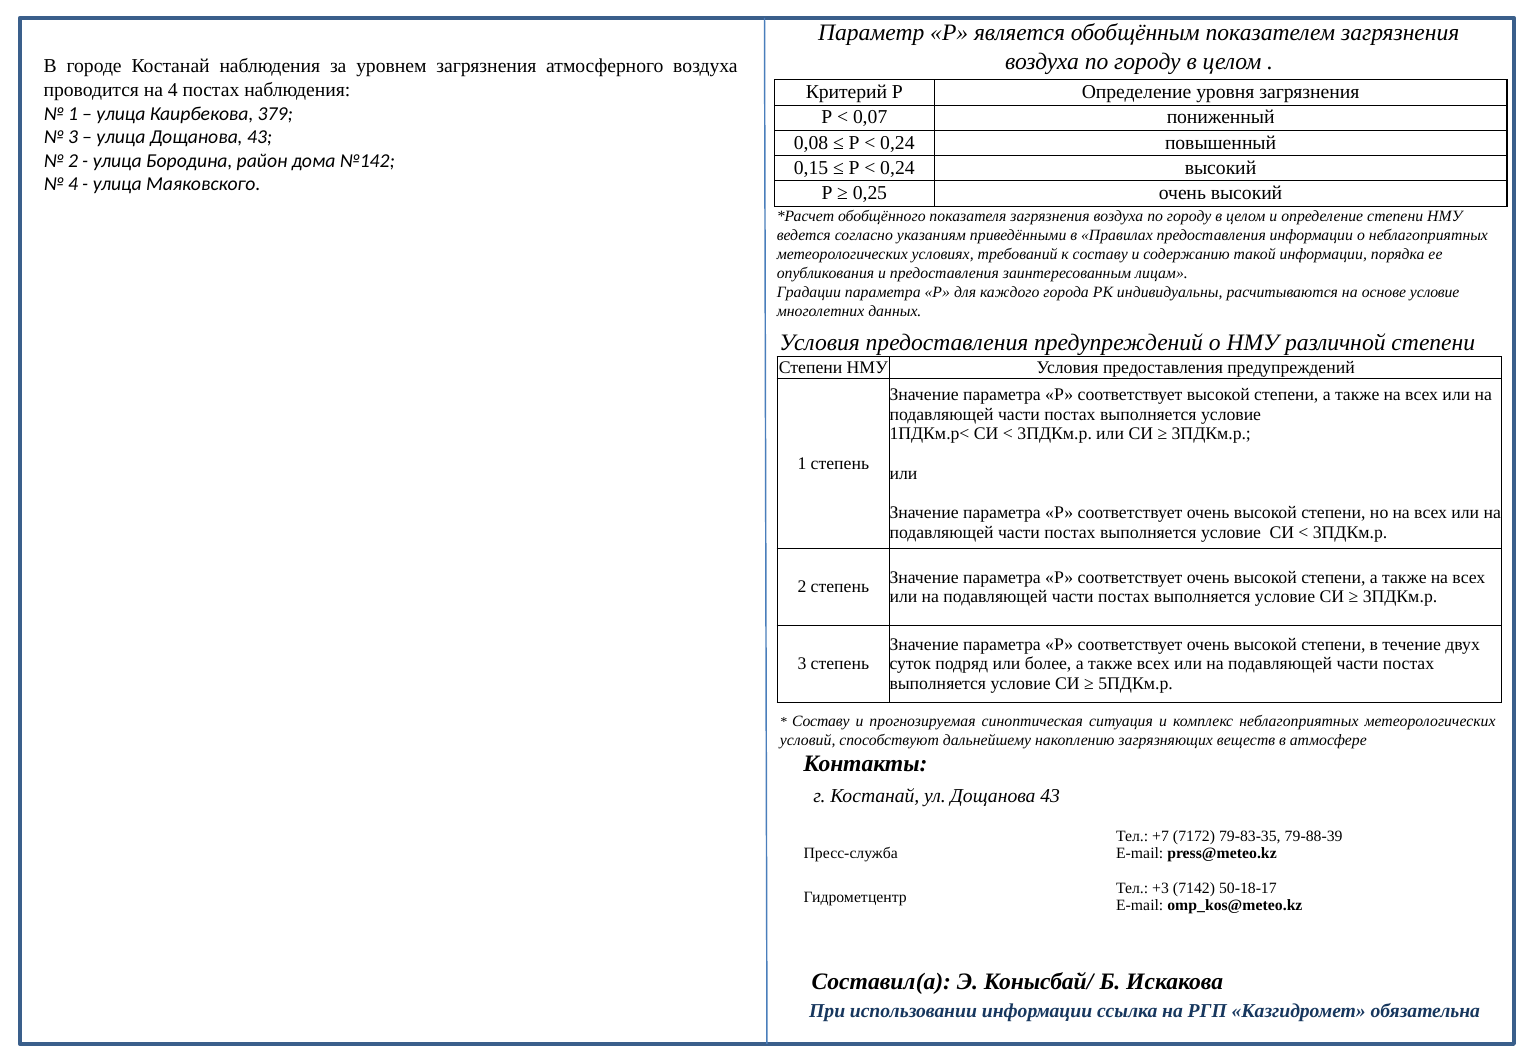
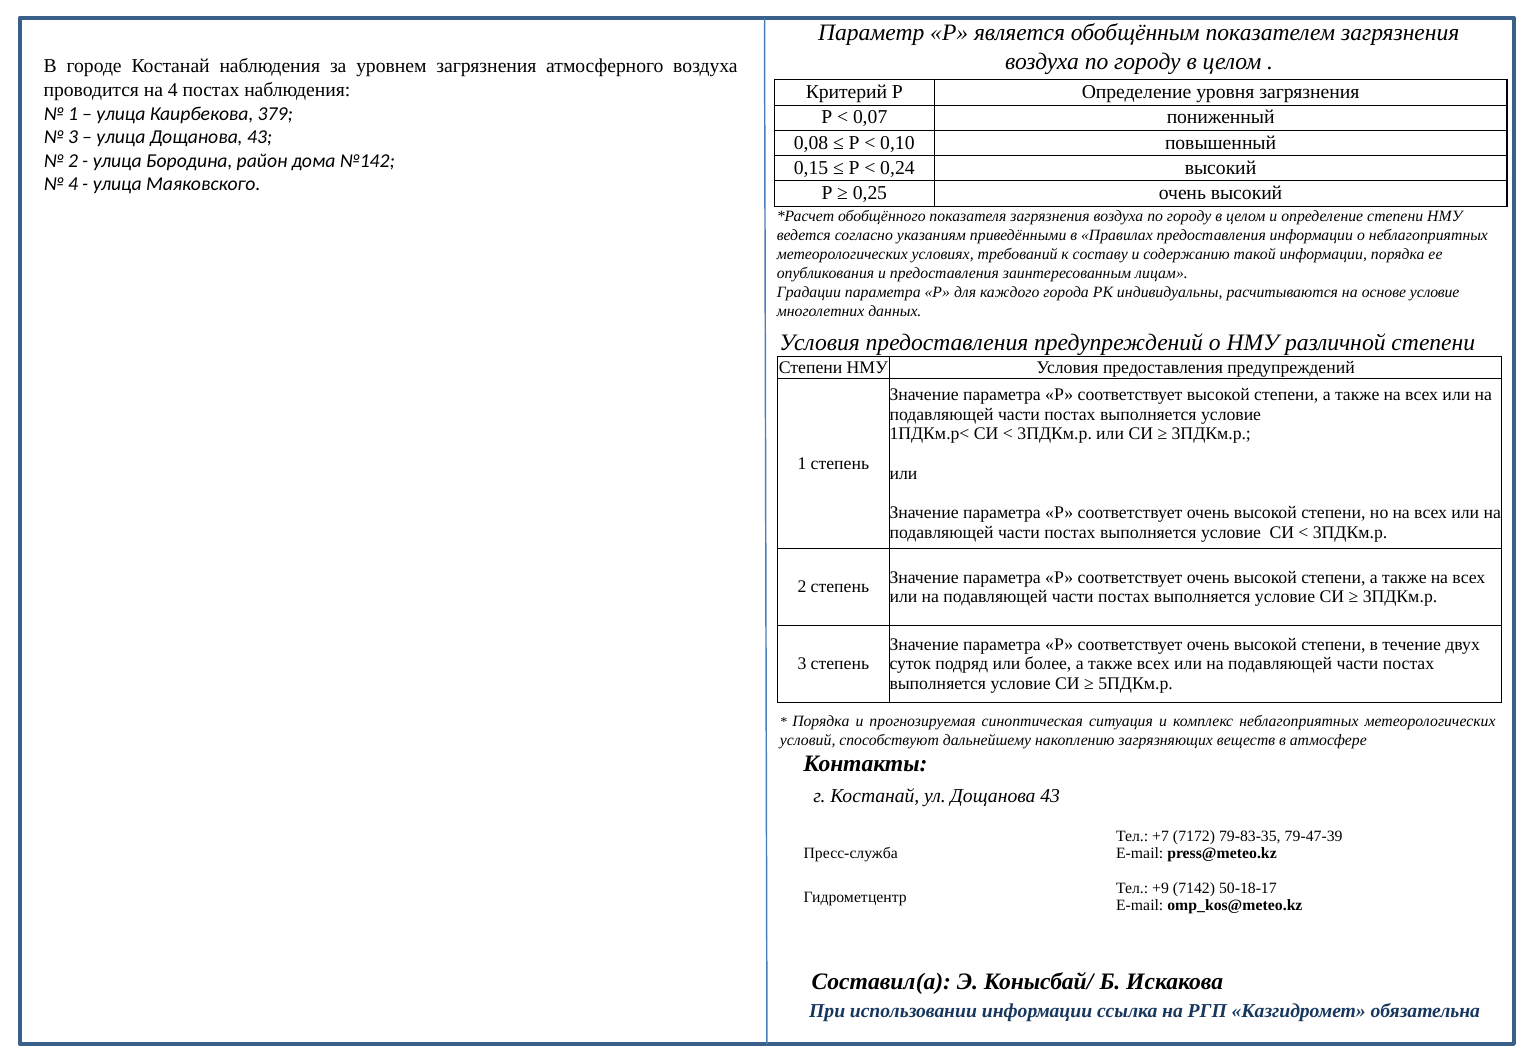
0,24 at (897, 143): 0,24 -> 0,10
Составу at (821, 721): Составу -> Порядка
79-88-39: 79-88-39 -> 79-47-39
+3: +3 -> +9
